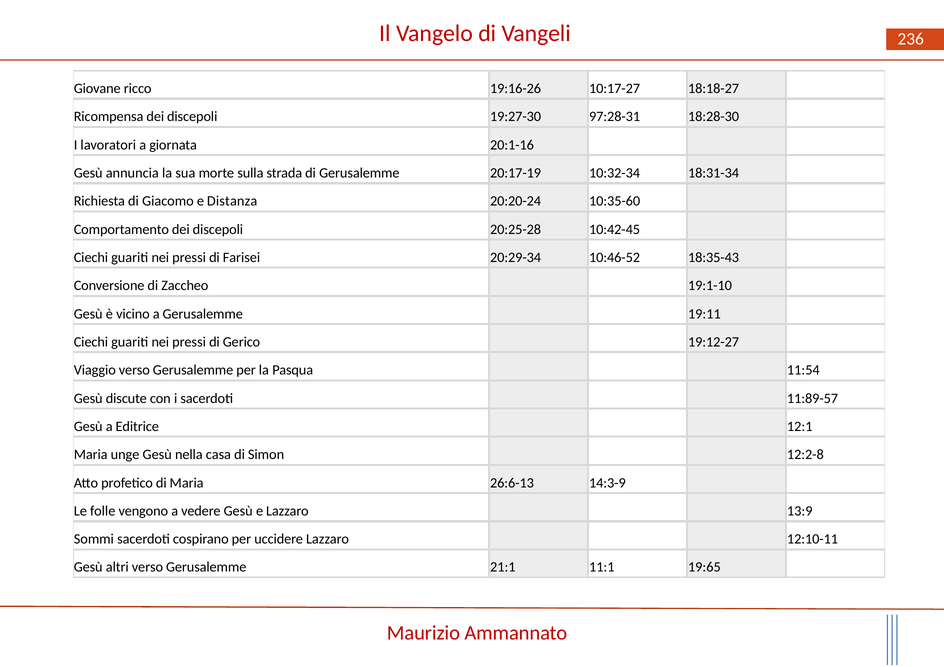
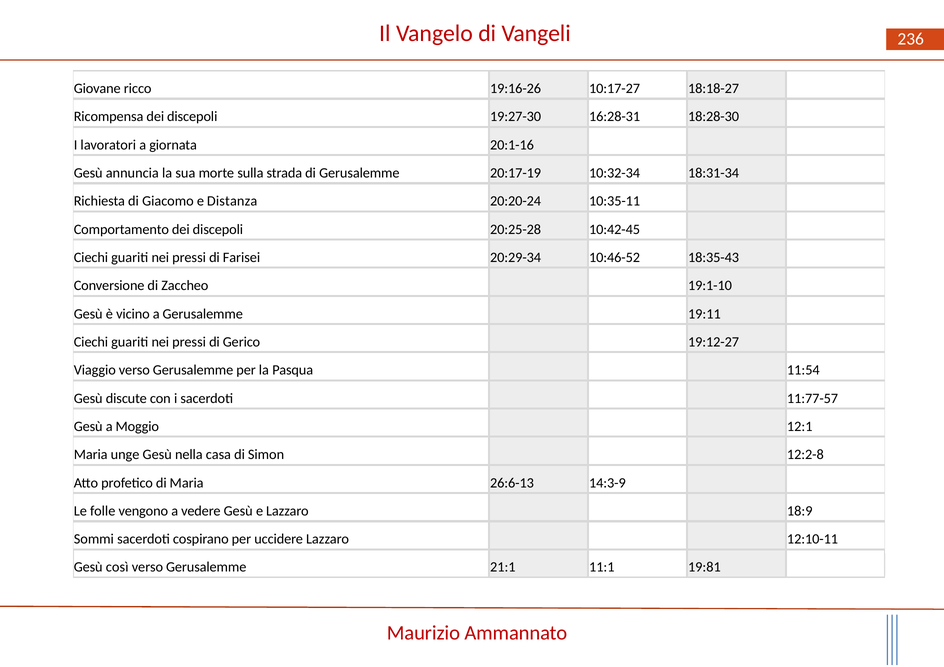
97:28-31: 97:28-31 -> 16:28-31
10:35-60: 10:35-60 -> 10:35-11
11:89-57: 11:89-57 -> 11:77-57
Editrice: Editrice -> Moggio
13:9: 13:9 -> 18:9
altri: altri -> così
19:65: 19:65 -> 19:81
